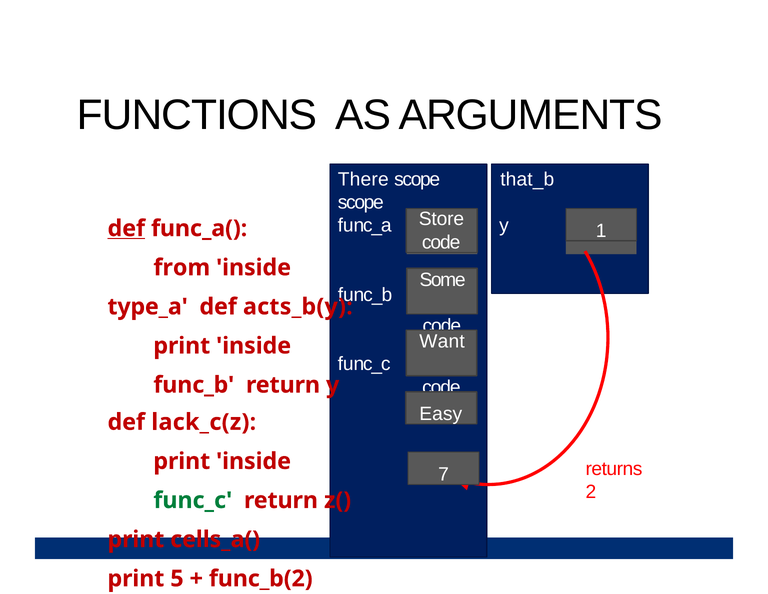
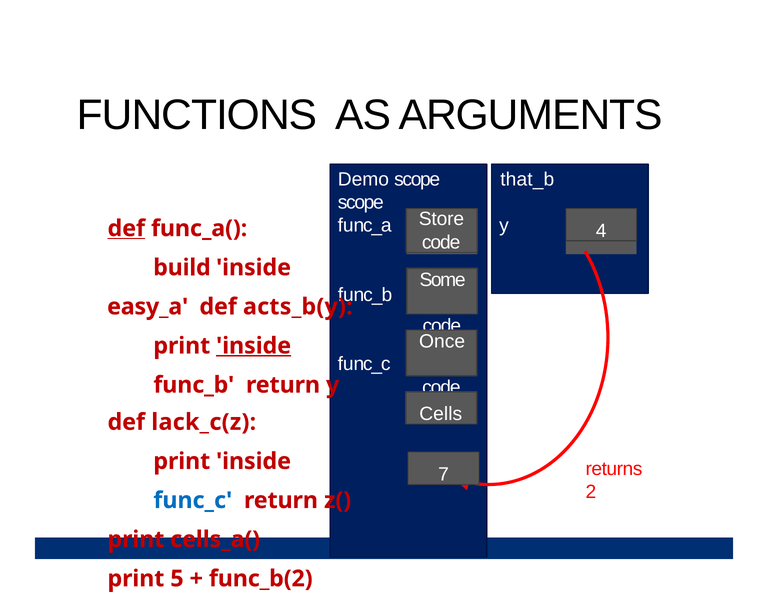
There: There -> Demo
1: 1 -> 4
from: from -> build
type_a: type_a -> easy_a
Want: Want -> Once
inside at (254, 346) underline: none -> present
Easy: Easy -> Cells
func_c at (193, 500) colour: green -> blue
